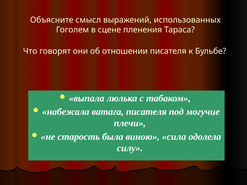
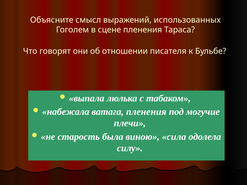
ватага писателя: писателя -> пленения
